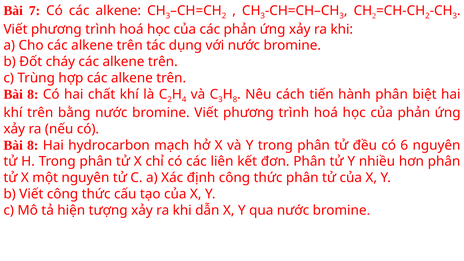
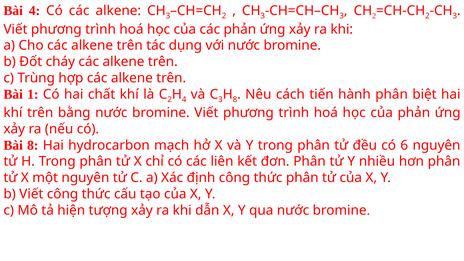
Bài 7: 7 -> 4
8 at (33, 94): 8 -> 1
